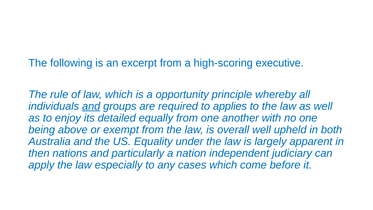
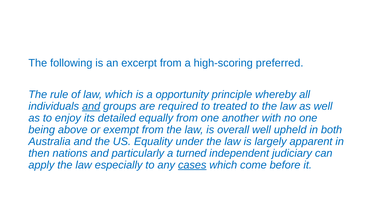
executive: executive -> preferred
applies: applies -> treated
nation: nation -> turned
cases underline: none -> present
